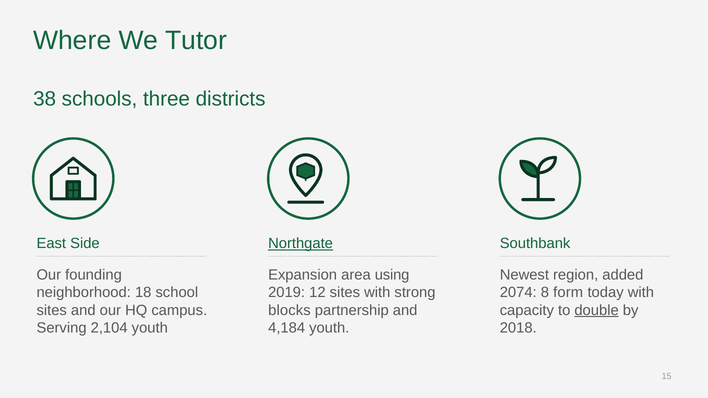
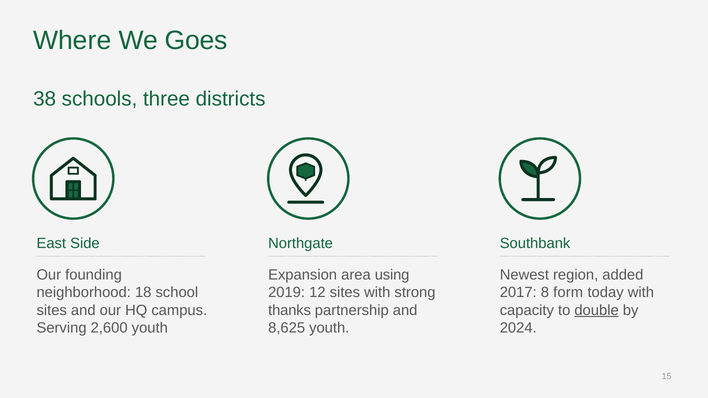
Tutor: Tutor -> Goes
Northgate underline: present -> none
2074: 2074 -> 2017
blocks: blocks -> thanks
2,104: 2,104 -> 2,600
4,184: 4,184 -> 8,625
2018: 2018 -> 2024
